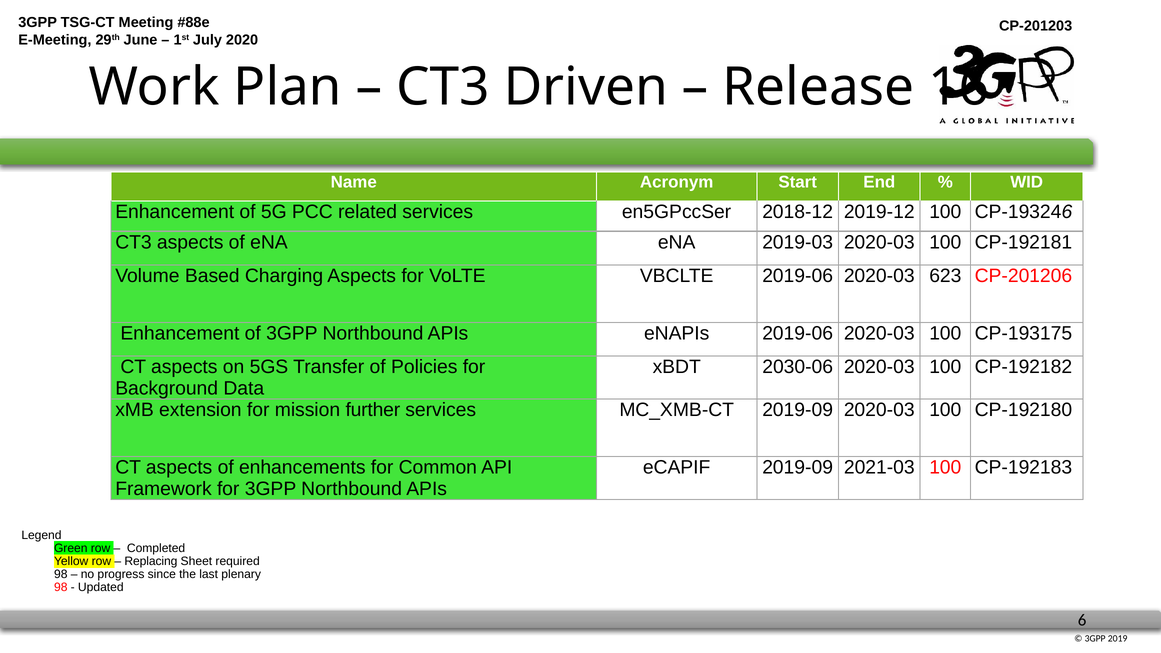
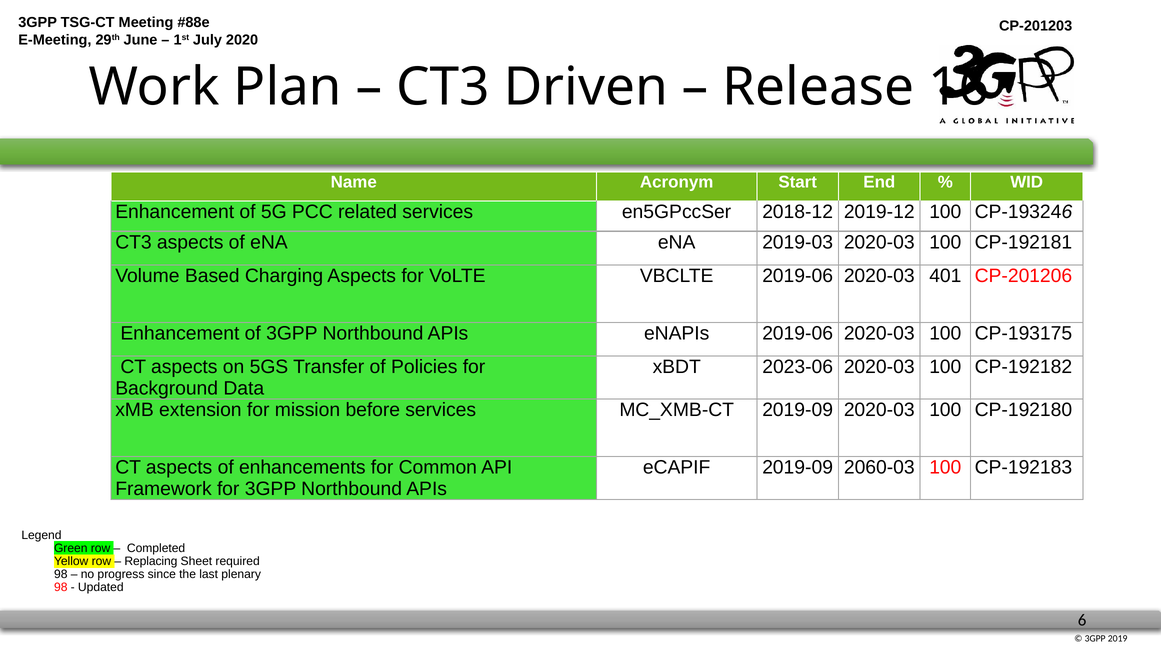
623: 623 -> 401
2030-06: 2030-06 -> 2023-06
further: further -> before
2021-03: 2021-03 -> 2060-03
